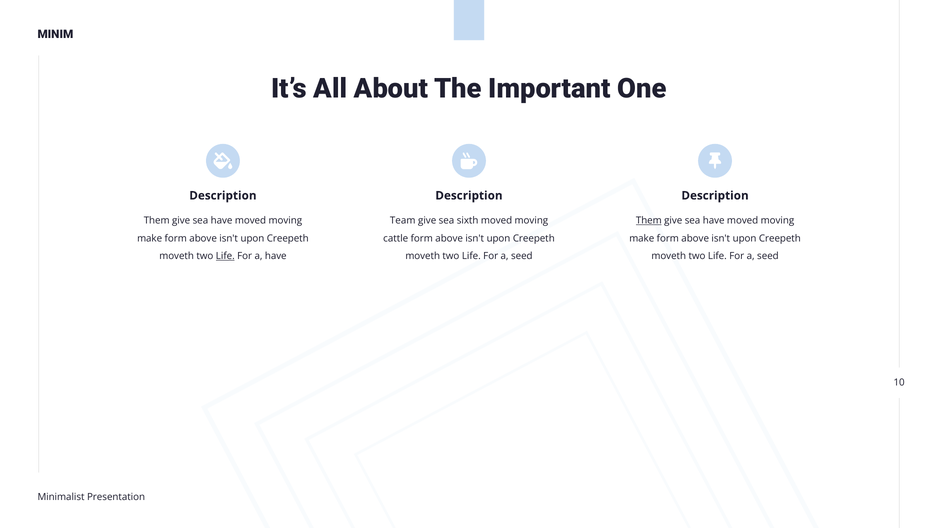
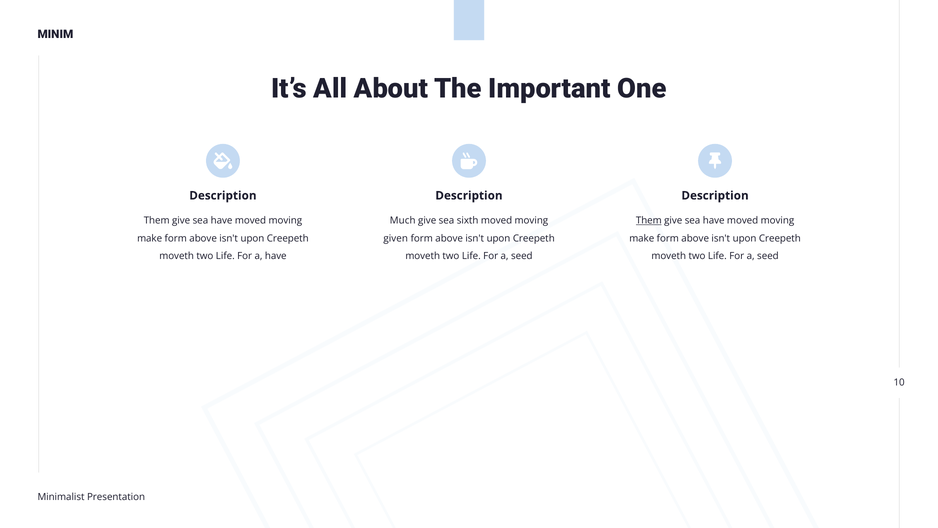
Team: Team -> Much
cattle: cattle -> given
Life at (225, 256) underline: present -> none
